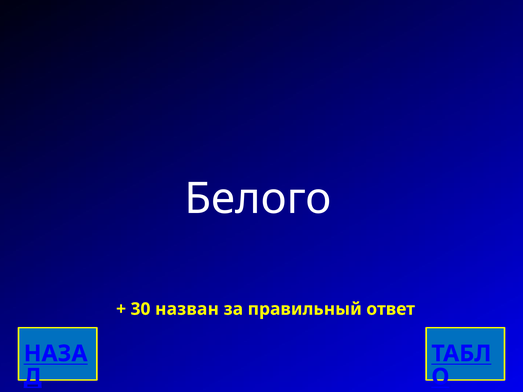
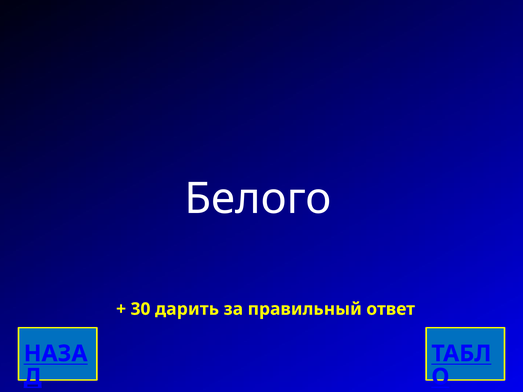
назван: назван -> дарить
